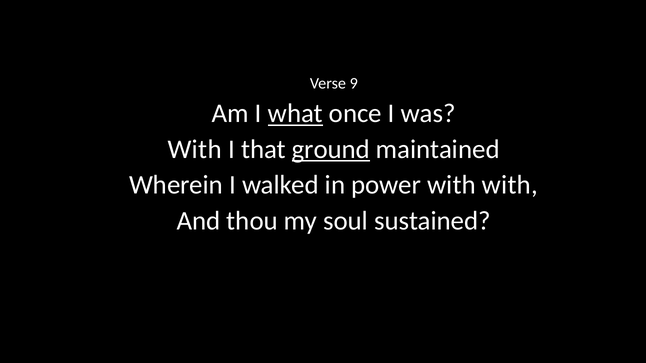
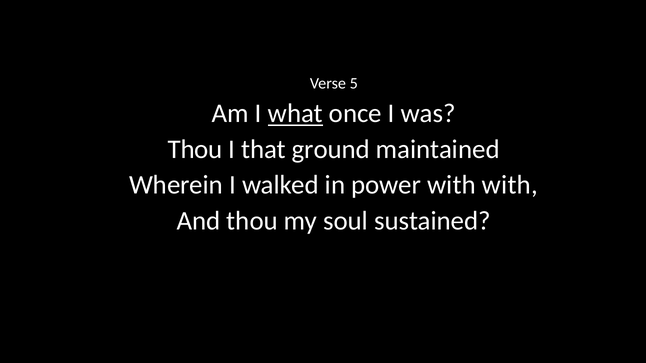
9: 9 -> 5
With at (195, 149): With -> Thou
ground underline: present -> none
